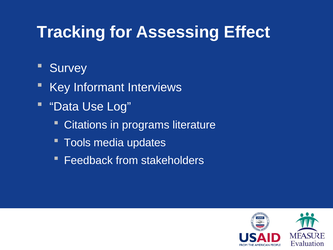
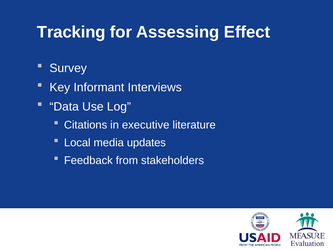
programs: programs -> executive
Tools: Tools -> Local
